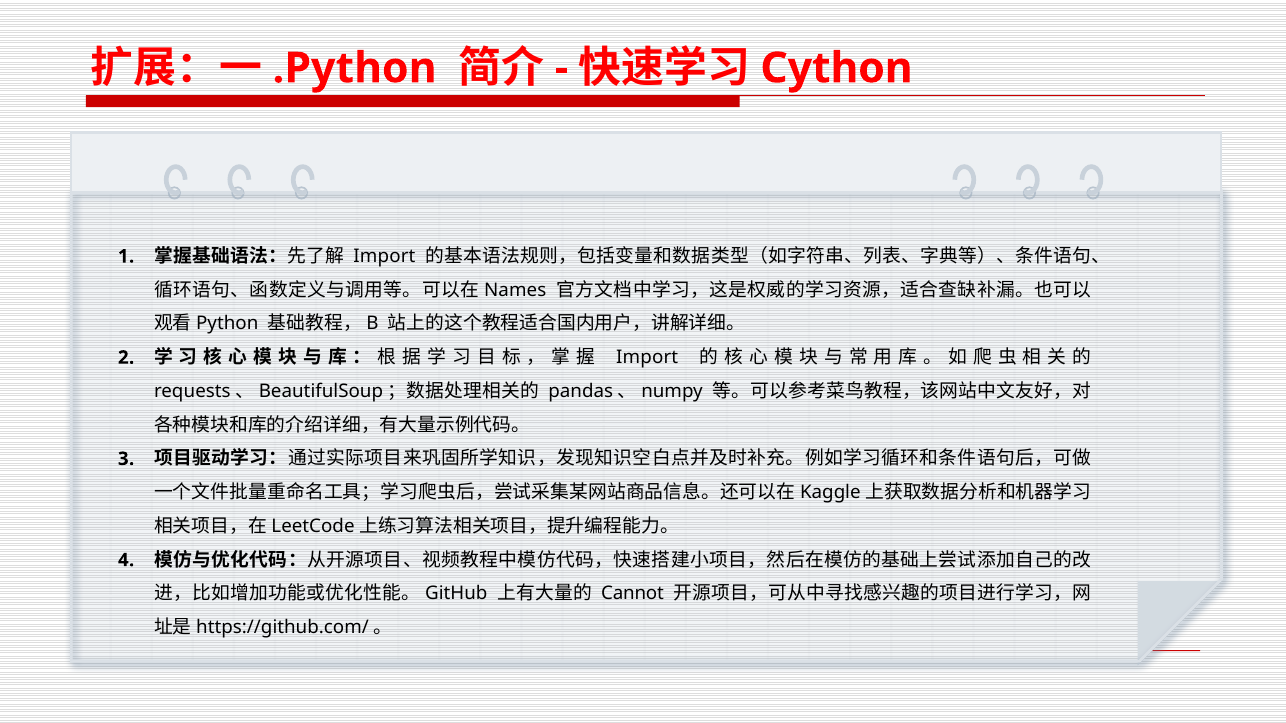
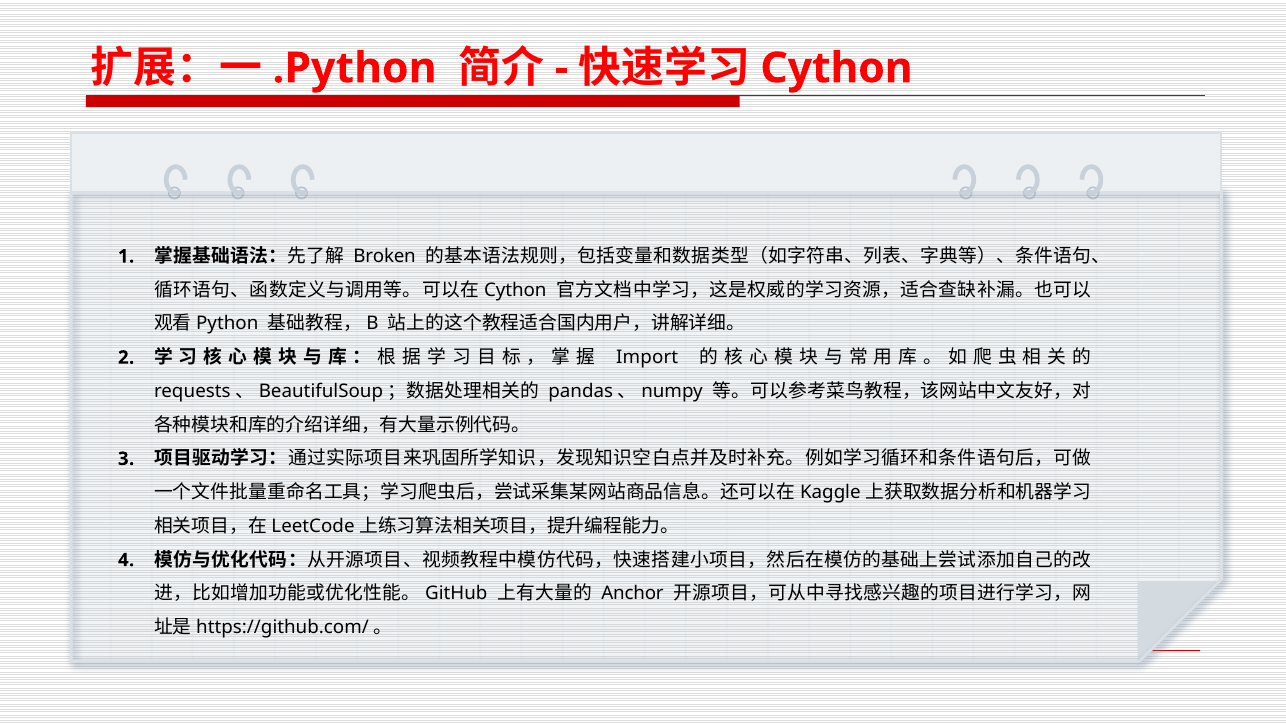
Import at (384, 256): Import -> Broken
Names at (515, 290): Names -> Cython
Cannot: Cannot -> Anchor
